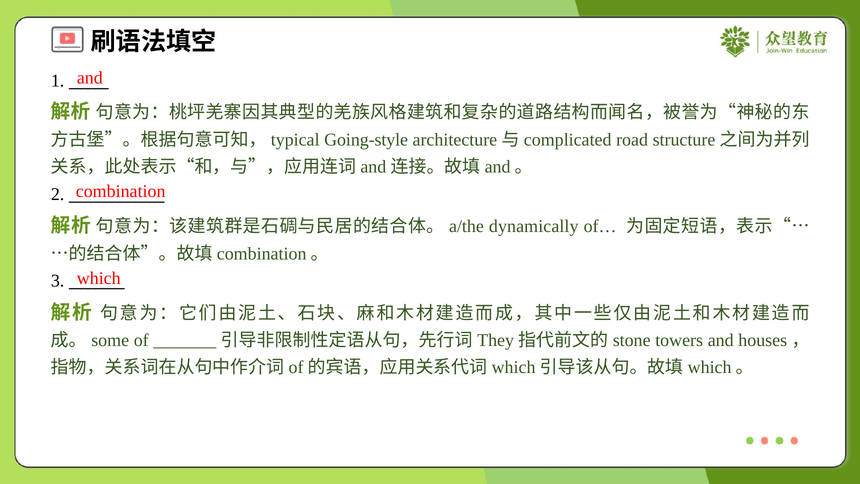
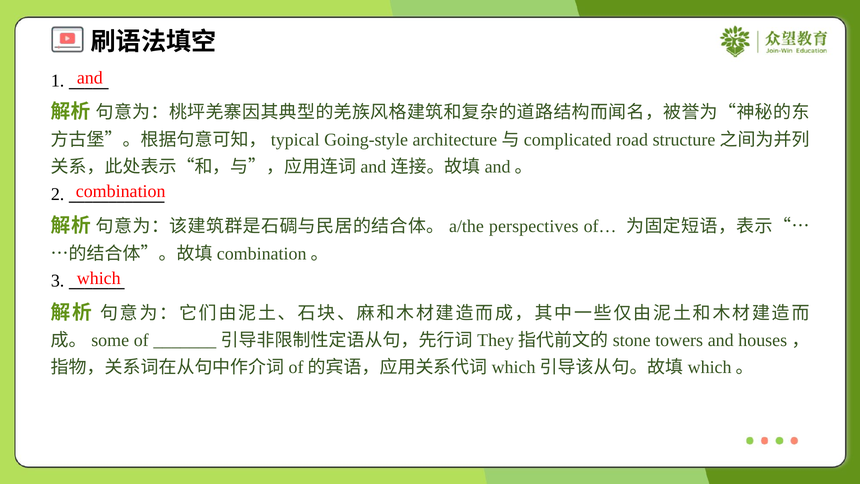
dynamically: dynamically -> perspectives
